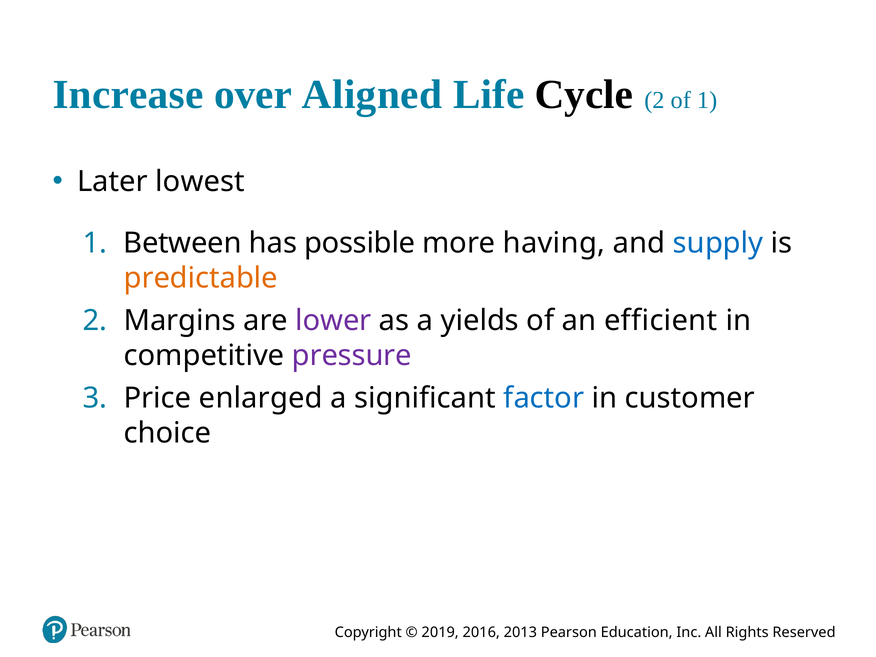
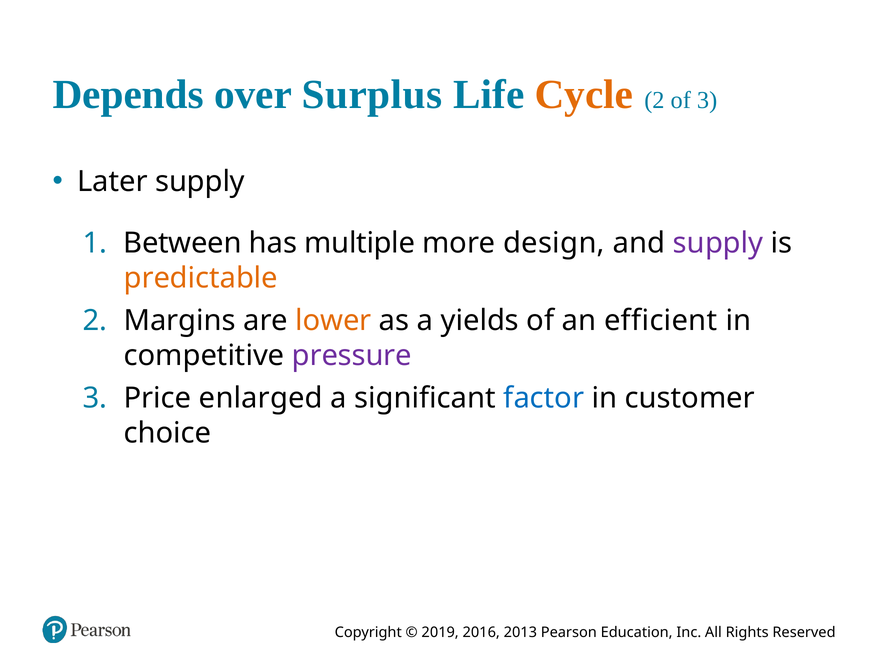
Increase: Increase -> Depends
Aligned: Aligned -> Surplus
Cycle colour: black -> orange
of 1: 1 -> 3
Later lowest: lowest -> supply
possible: possible -> multiple
having: having -> design
supply at (718, 243) colour: blue -> purple
lower colour: purple -> orange
